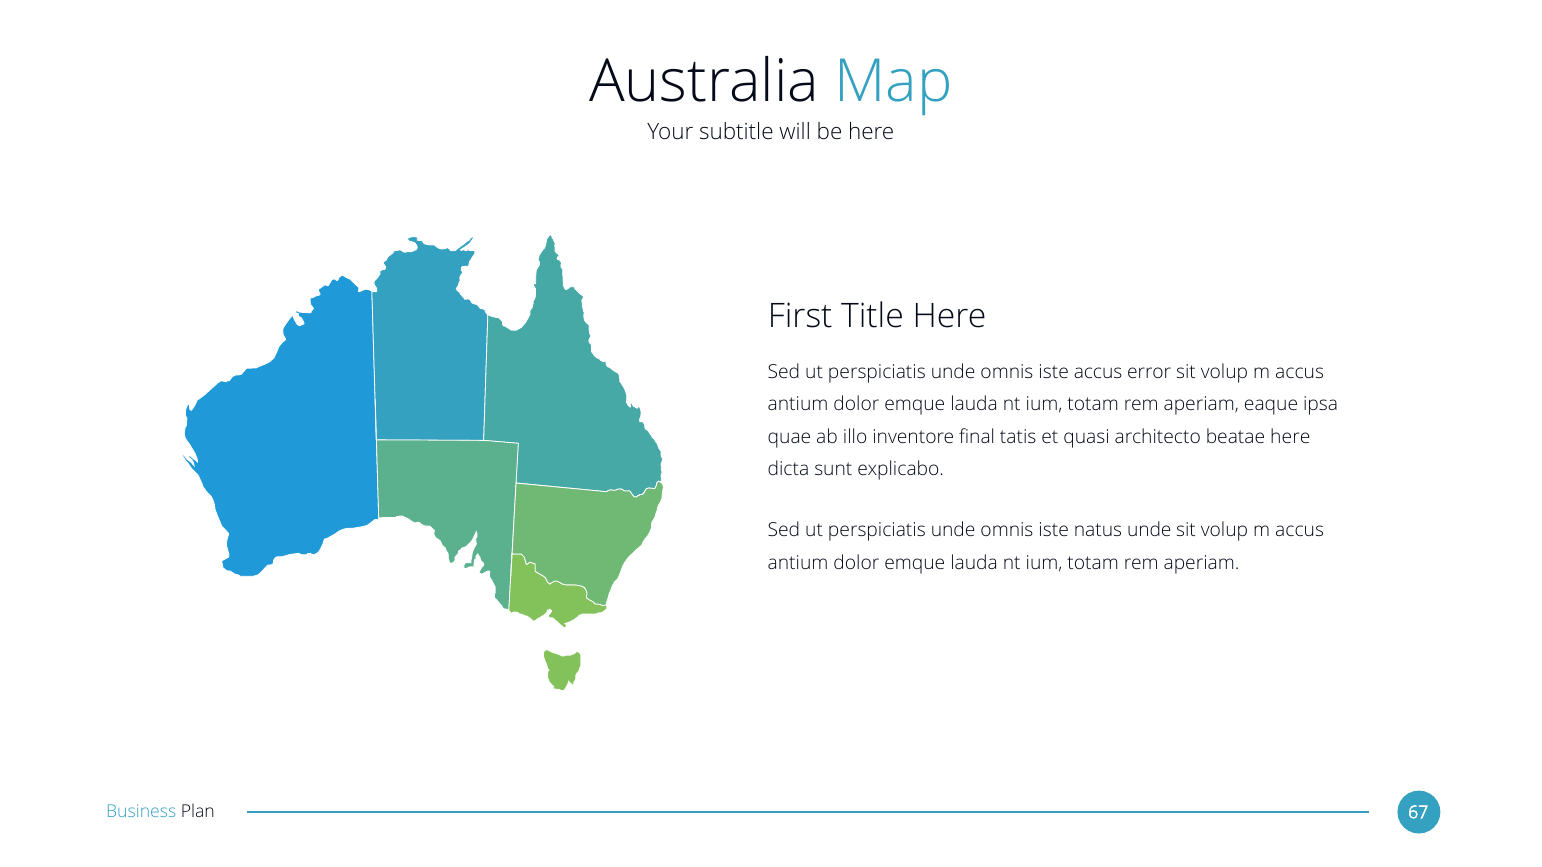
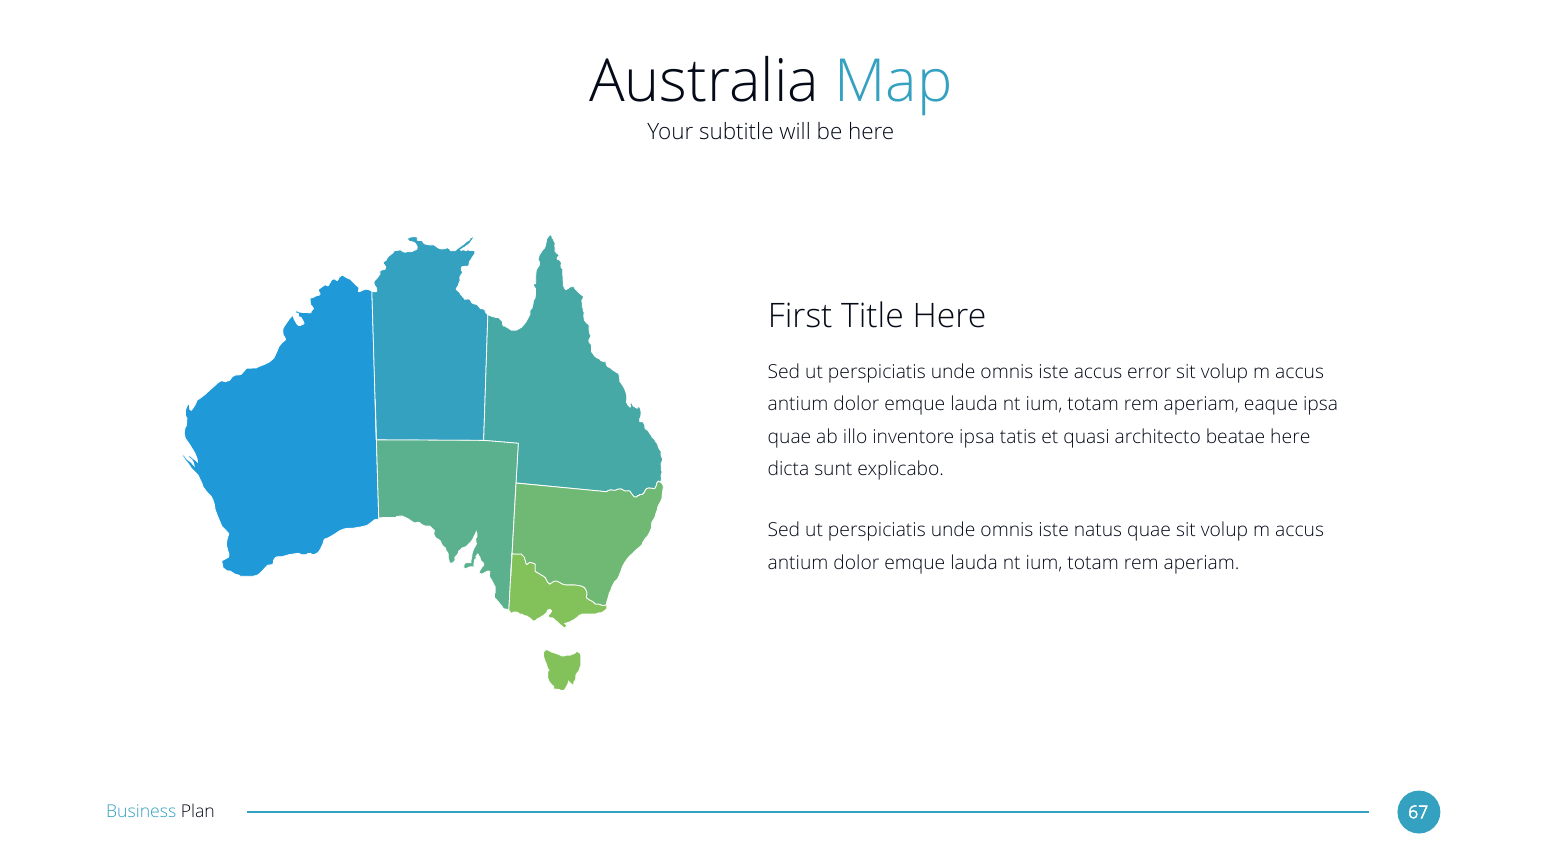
inventore final: final -> ipsa
natus unde: unde -> quae
